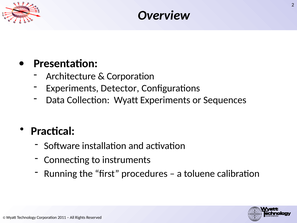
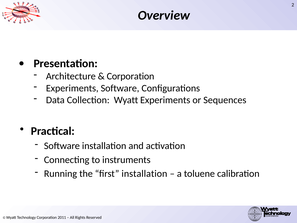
Experiments Detector: Detector -> Software
first procedures: procedures -> installation
